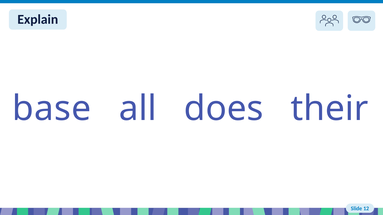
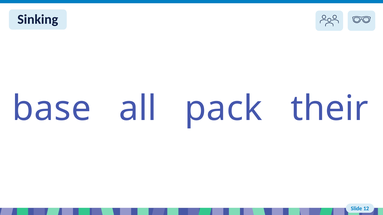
Explain: Explain -> Sinking
does: does -> pack
